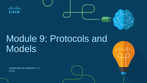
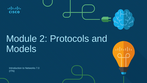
9: 9 -> 2
